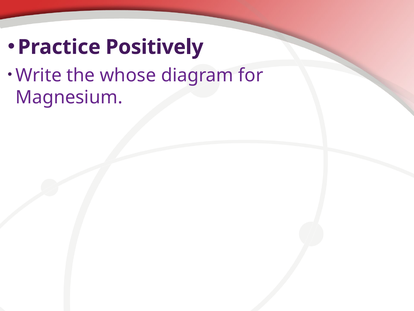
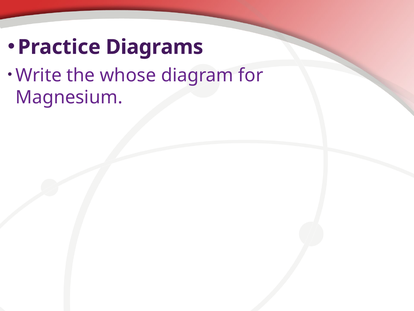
Positively: Positively -> Diagrams
